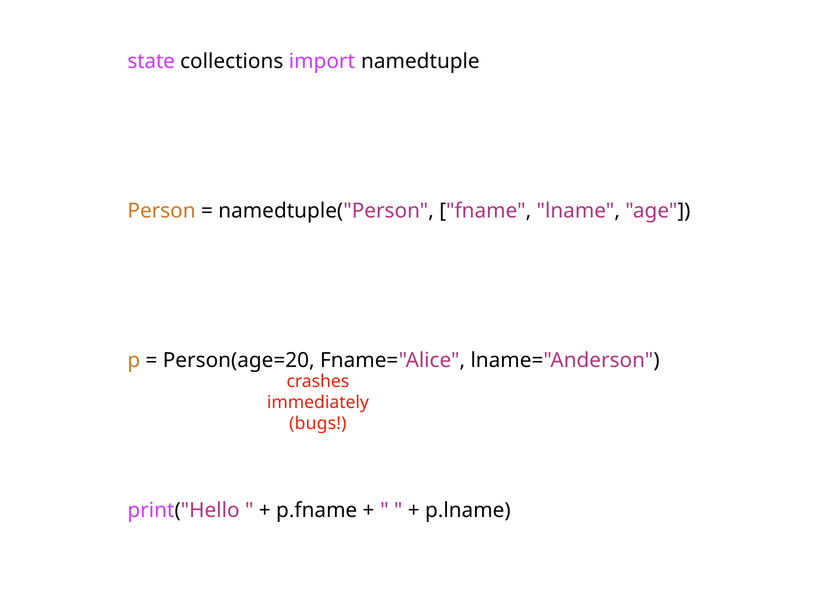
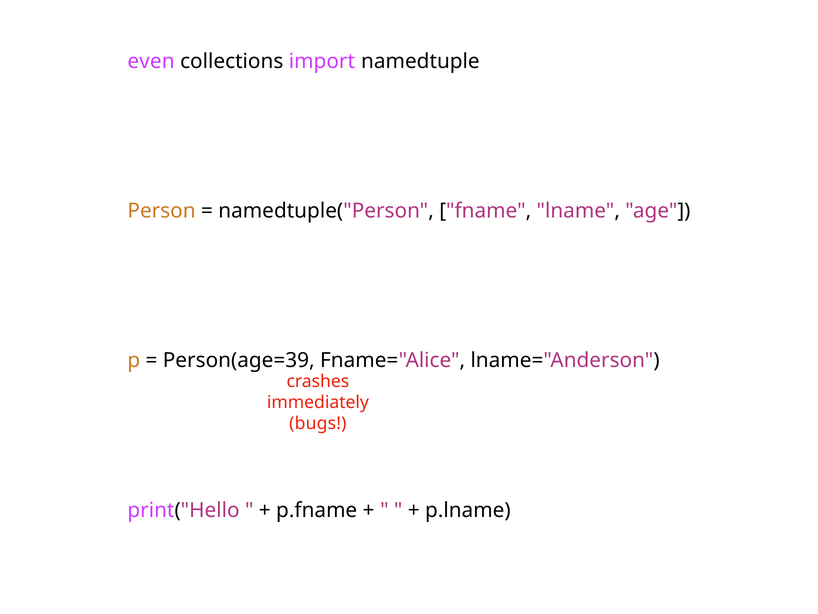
state: state -> even
Person(age=20: Person(age=20 -> Person(age=39
